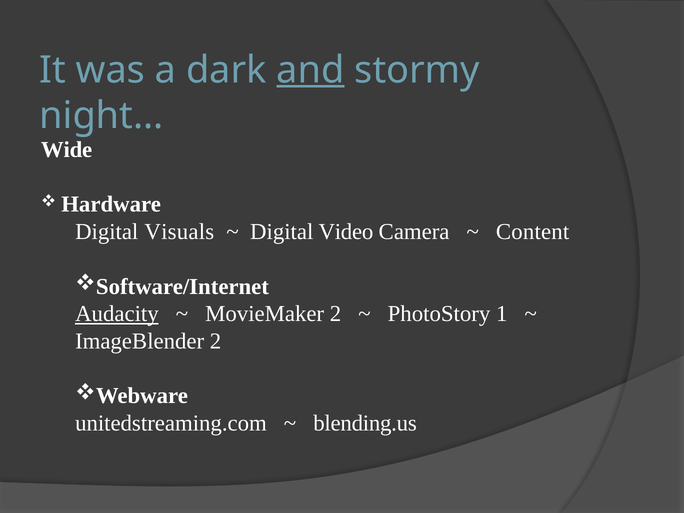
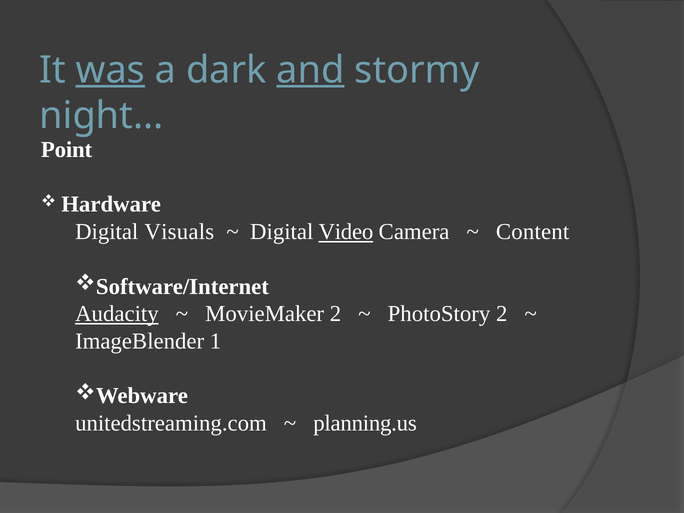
was underline: none -> present
Wide: Wide -> Point
Video underline: none -> present
PhotoStory 1: 1 -> 2
ImageBlender 2: 2 -> 1
blending.us: blending.us -> planning.us
